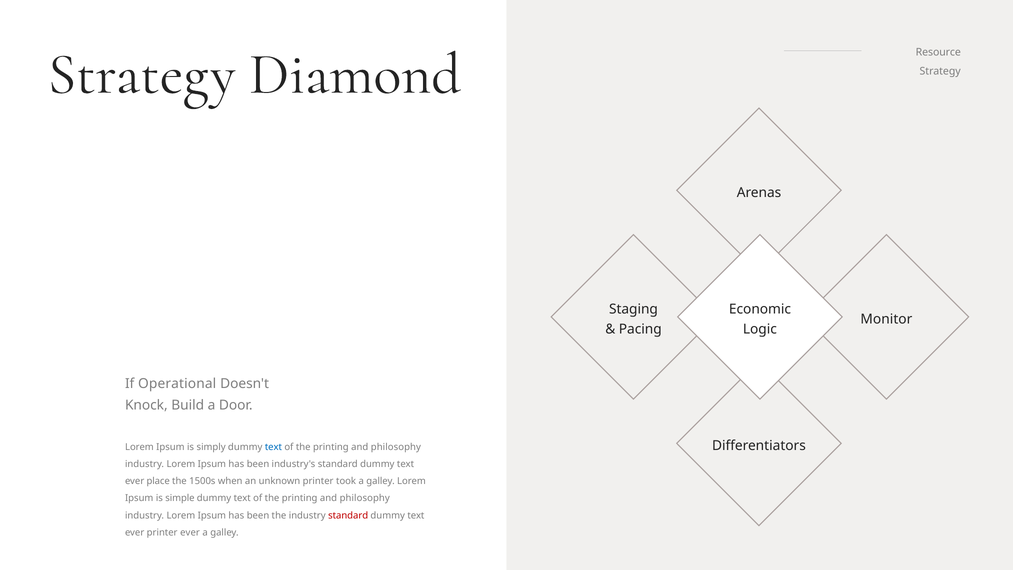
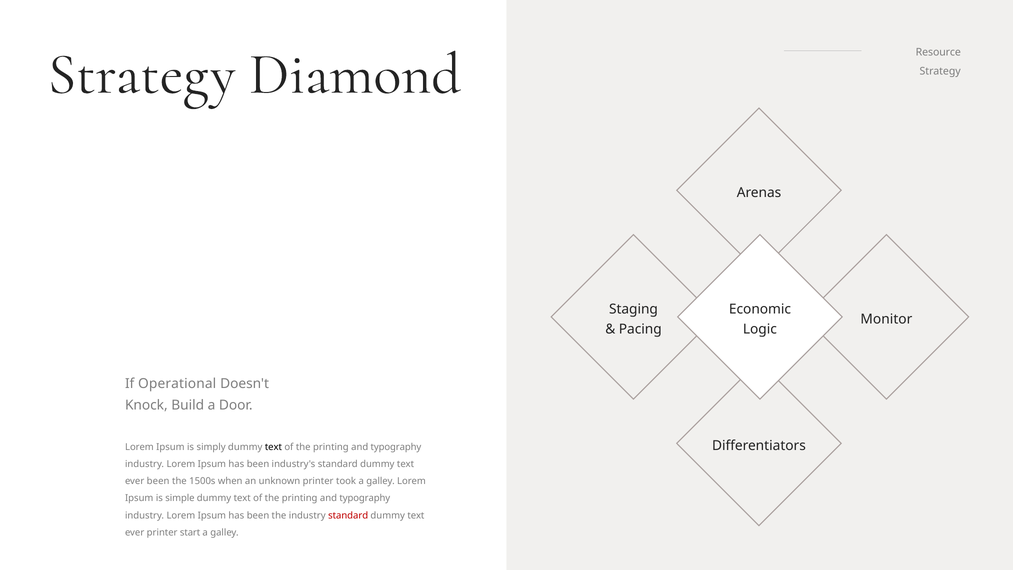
text at (273, 447) colour: blue -> black
philosophy at (396, 447): philosophy -> typography
ever place: place -> been
philosophy at (365, 498): philosophy -> typography
printer ever: ever -> start
